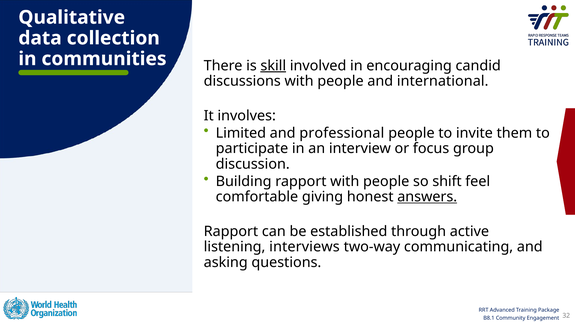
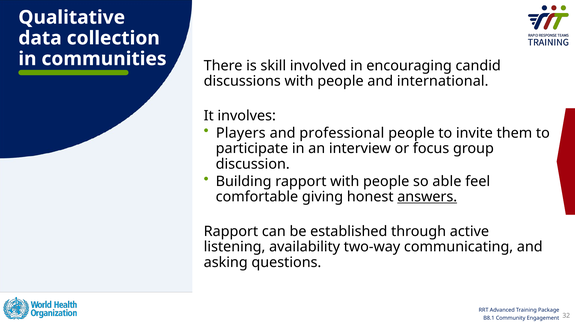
skill underline: present -> none
Limited: Limited -> Players
shift: shift -> able
interviews: interviews -> availability
